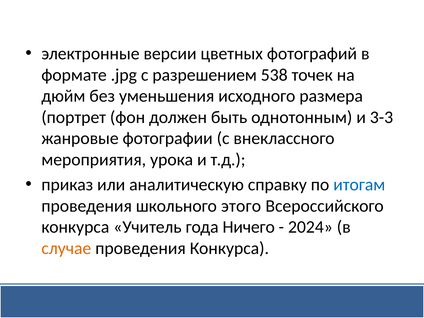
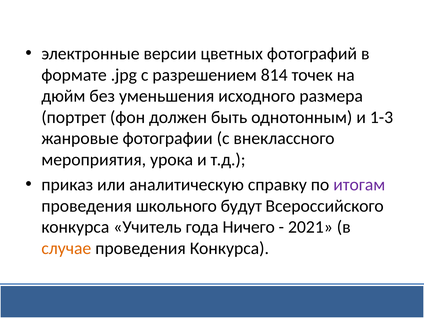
538: 538 -> 814
3-3: 3-3 -> 1-3
итогам colour: blue -> purple
этого: этого -> будут
2024: 2024 -> 2021
